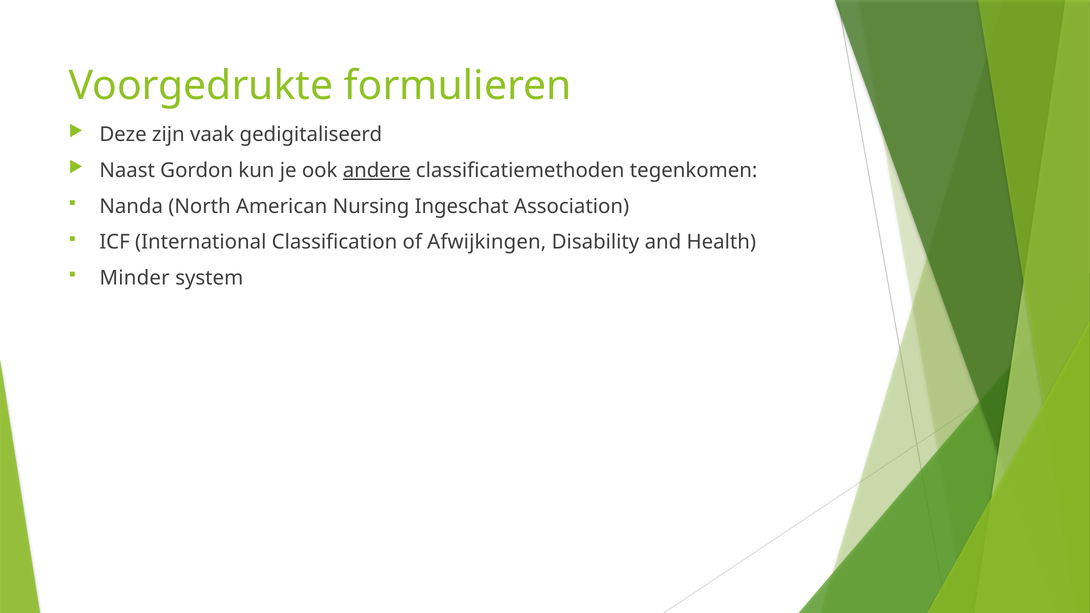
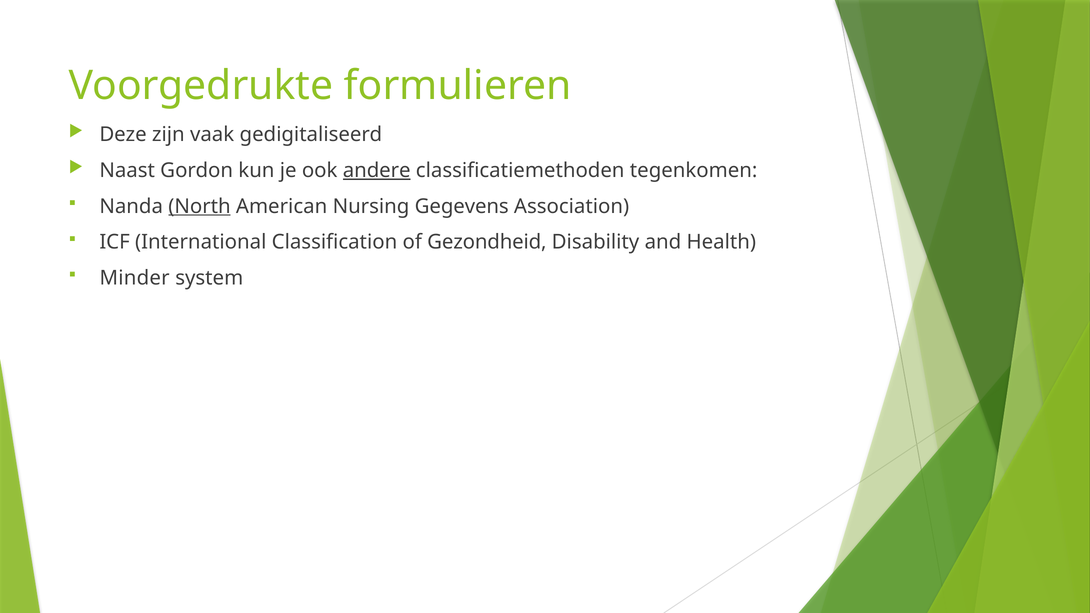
North underline: none -> present
Ingeschat: Ingeschat -> Gegevens
Afwijkingen: Afwijkingen -> Gezondheid
